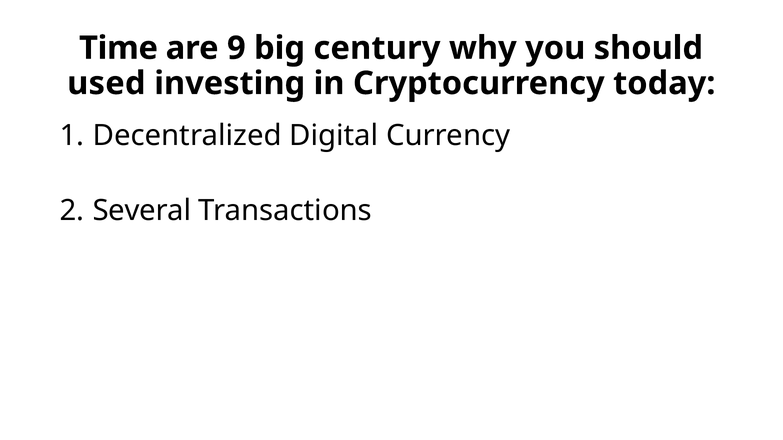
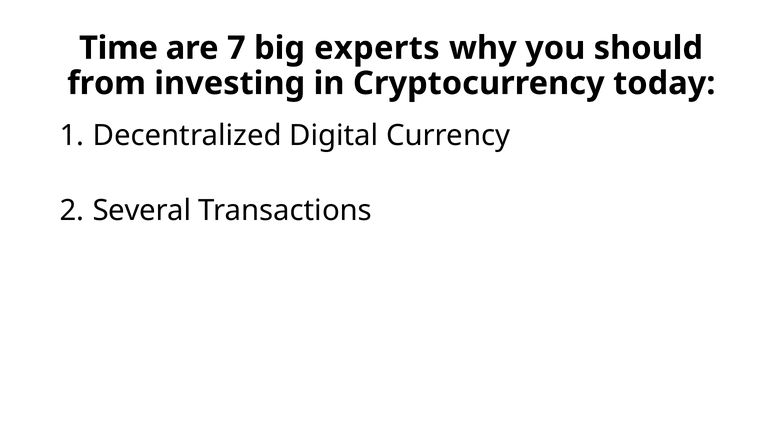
9: 9 -> 7
century: century -> experts
used: used -> from
